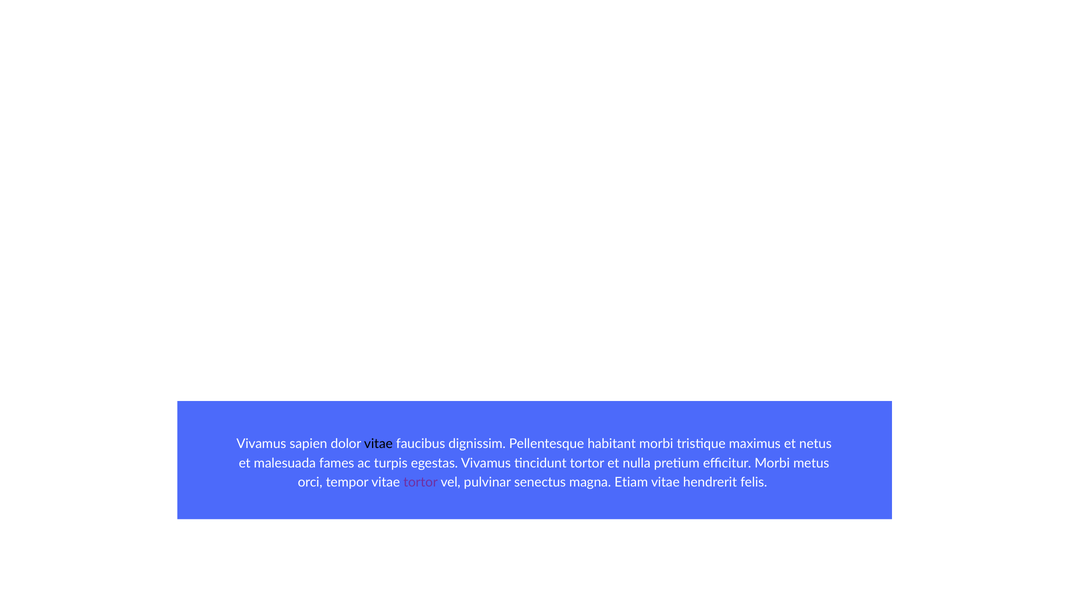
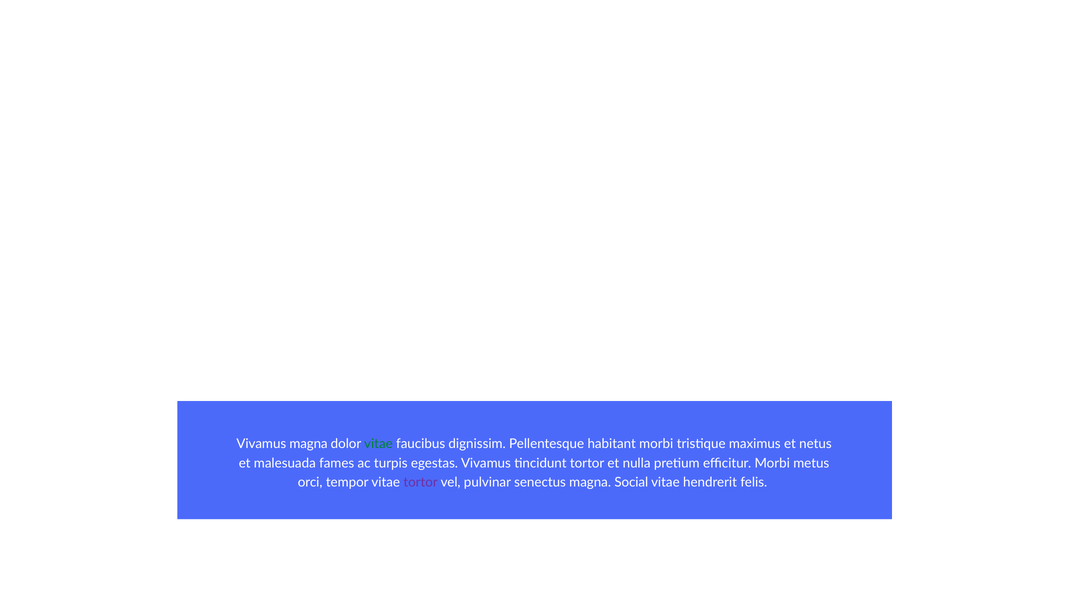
Vivamus sapien: sapien -> magna
vitae at (378, 444) colour: black -> green
Etiam: Etiam -> Social
